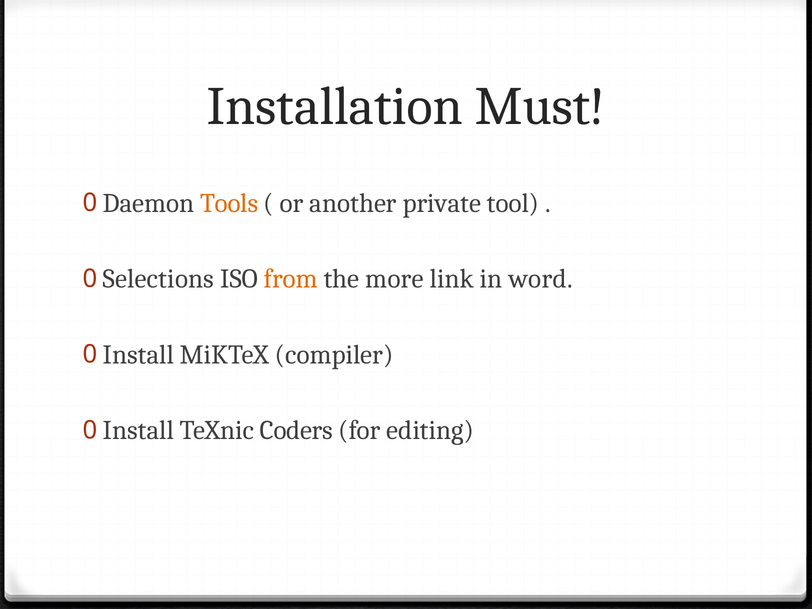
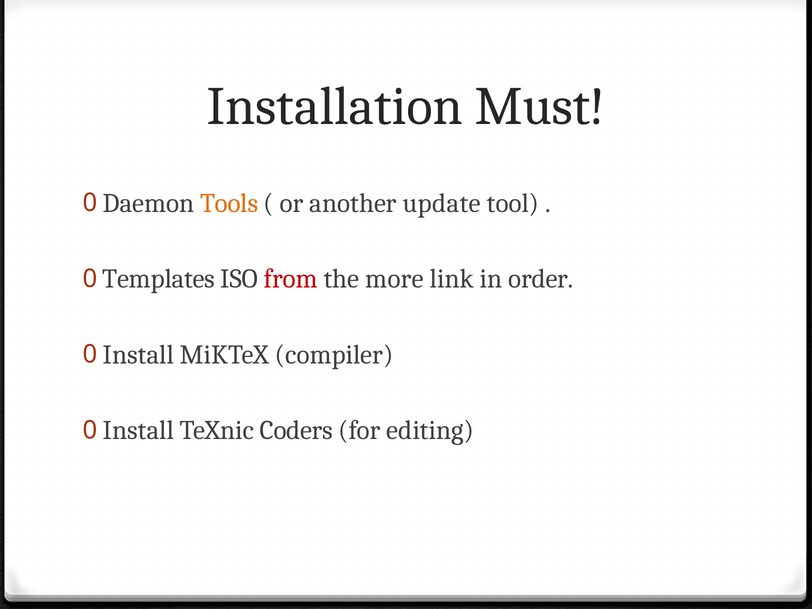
private: private -> update
Selections: Selections -> Templates
from colour: orange -> red
word: word -> order
